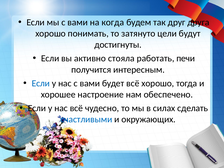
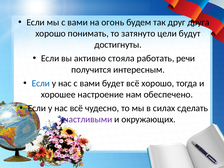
когда: когда -> огонь
печи: печи -> речи
счастливыми colour: blue -> purple
